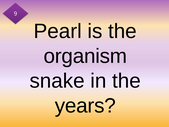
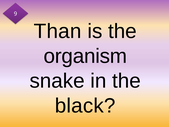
Pearl: Pearl -> Than
years: years -> black
